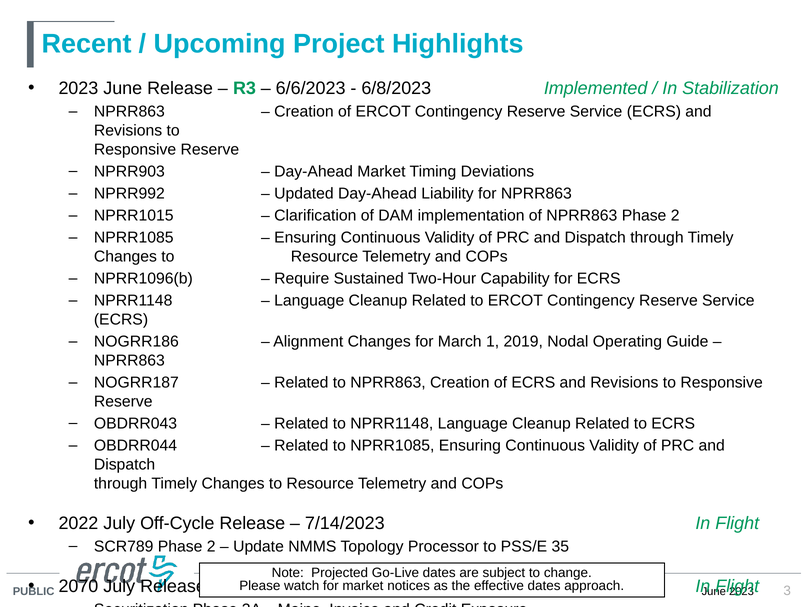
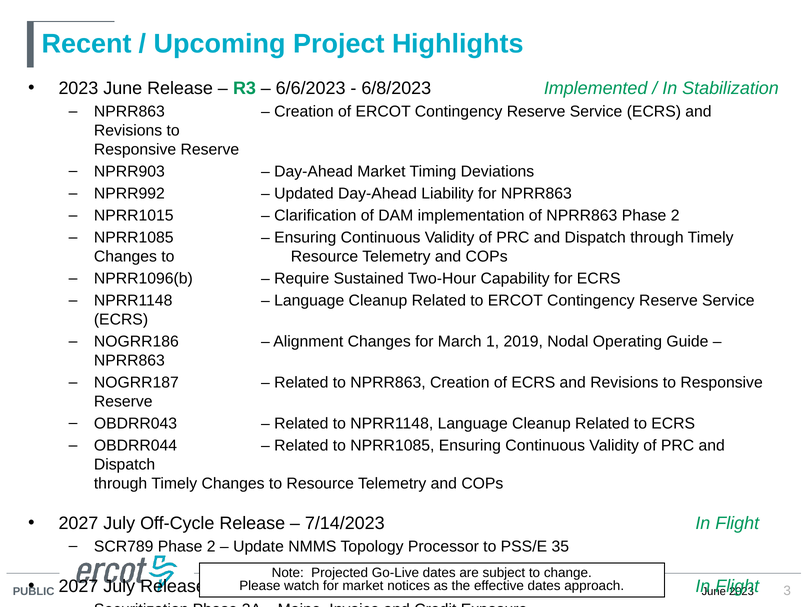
2022 at (78, 523): 2022 -> 2027
2070 at (78, 586): 2070 -> 2027
